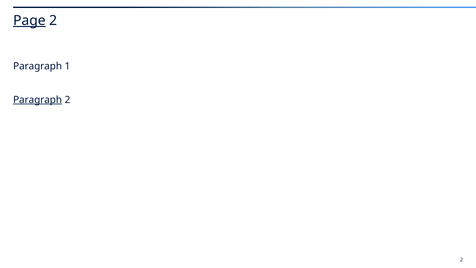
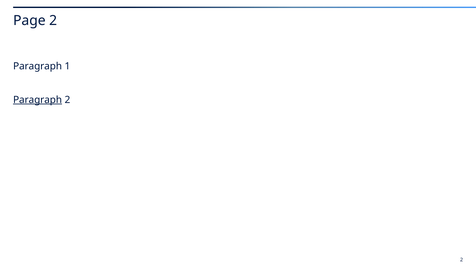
Page underline: present -> none
